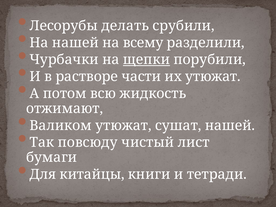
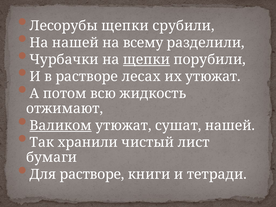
Лесорубы делать: делать -> щепки
части: части -> лесах
Валиком underline: none -> present
повсюду: повсюду -> хранили
Для китайцы: китайцы -> растворе
